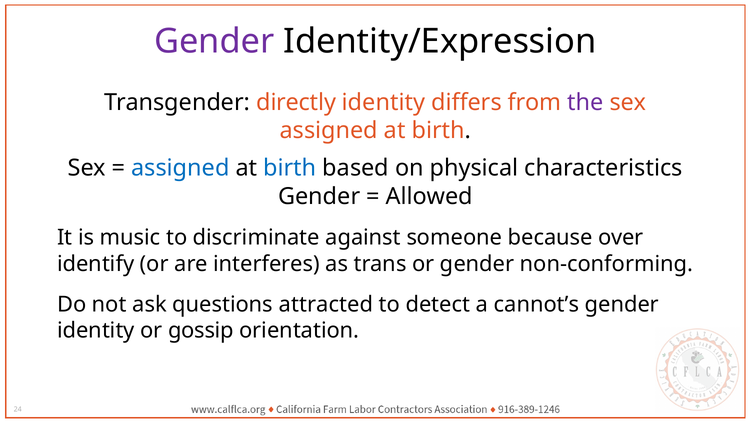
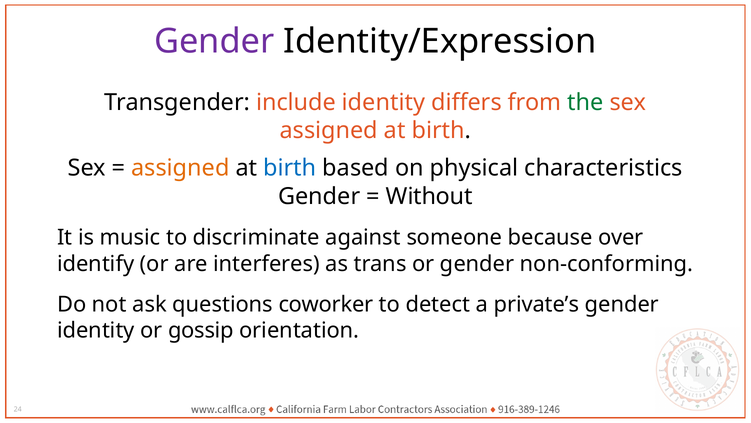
directly: directly -> include
the colour: purple -> green
assigned at (180, 168) colour: blue -> orange
Allowed: Allowed -> Without
attracted: attracted -> coworker
cannot’s: cannot’s -> private’s
